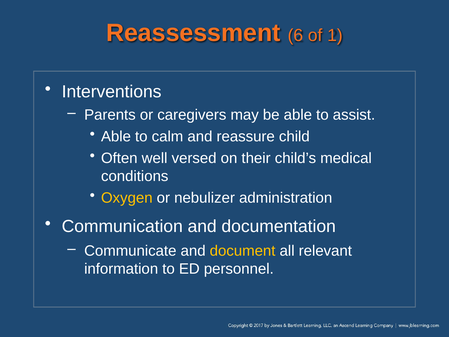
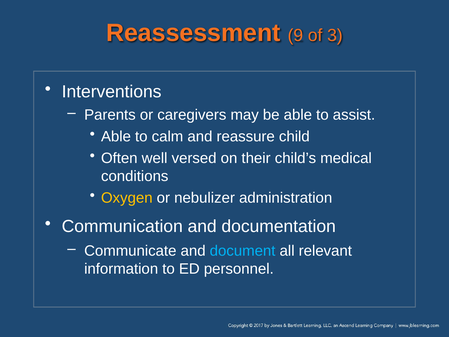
6: 6 -> 9
1: 1 -> 3
document colour: yellow -> light blue
